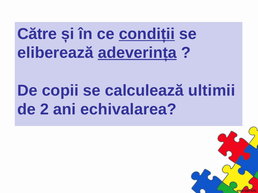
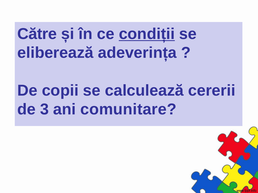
adeverința underline: present -> none
ultimii: ultimii -> cererii
2: 2 -> 3
echivalarea: echivalarea -> comunitare
